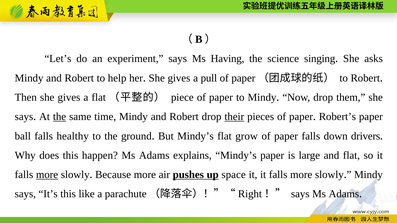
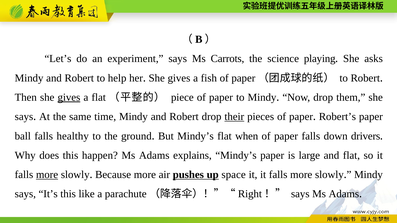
Having: Having -> Carrots
singing: singing -> playing
pull: pull -> fish
gives at (69, 97) underline: none -> present
the at (60, 117) underline: present -> none
grow: grow -> when
